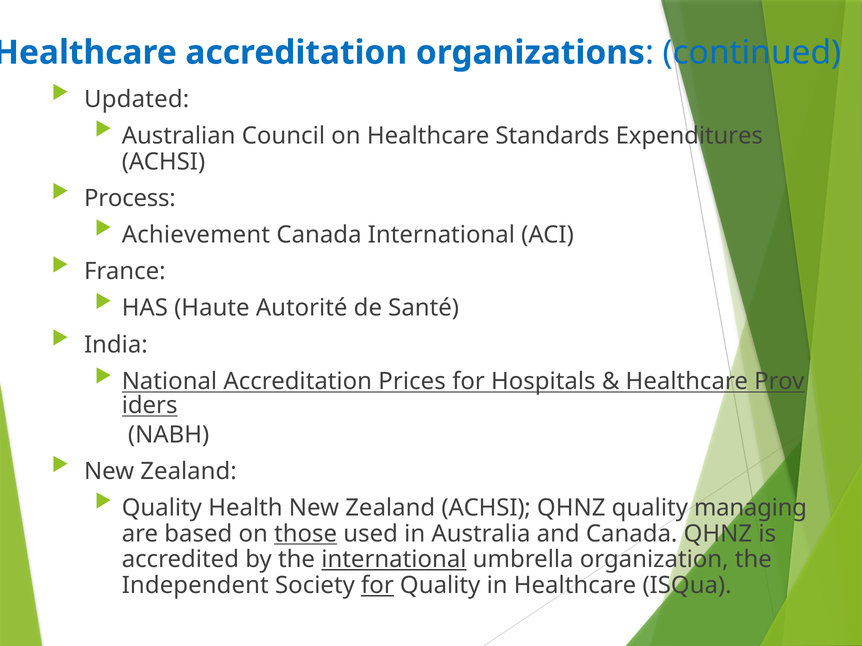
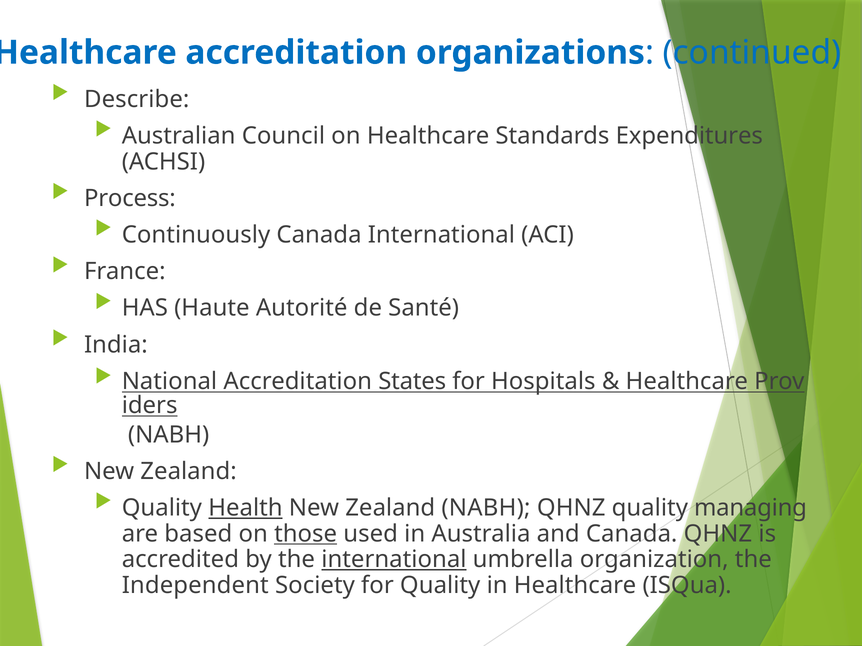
Updated: Updated -> Describe
Achievement: Achievement -> Continuously
Prices: Prices -> States
Health underline: none -> present
Zealand ACHSI: ACHSI -> NABH
for at (377, 586) underline: present -> none
